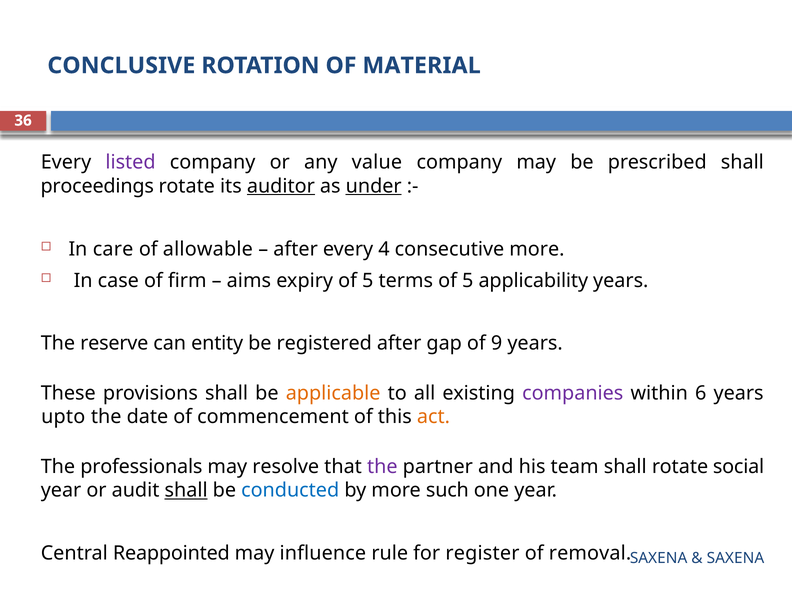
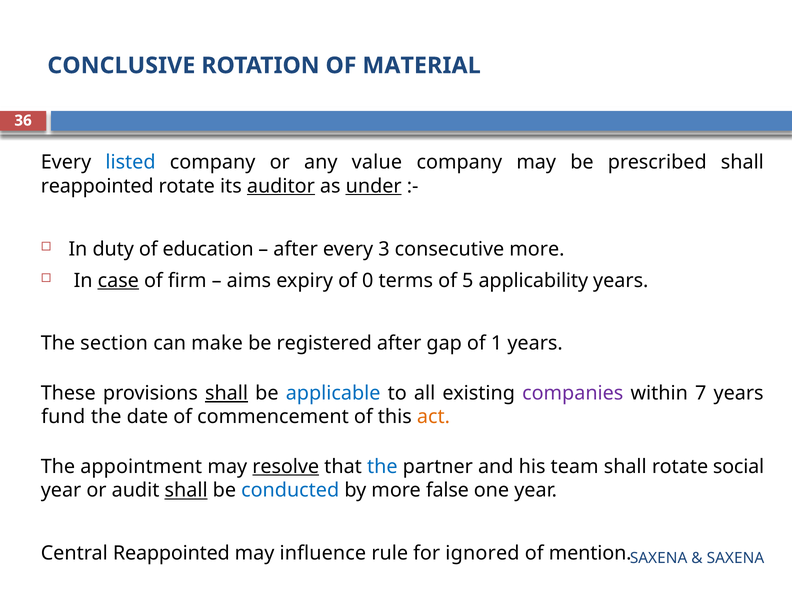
listed colour: purple -> blue
proceedings at (97, 186): proceedings -> reappointed
care: care -> duty
allowable: allowable -> education
4: 4 -> 3
case underline: none -> present
expiry of 5: 5 -> 0
reserve: reserve -> section
entity: entity -> make
9: 9 -> 1
shall at (227, 393) underline: none -> present
applicable colour: orange -> blue
6: 6 -> 7
upto: upto -> fund
professionals: professionals -> appointment
resolve underline: none -> present
the at (382, 467) colour: purple -> blue
such: such -> false
register: register -> ignored
removal: removal -> mention
